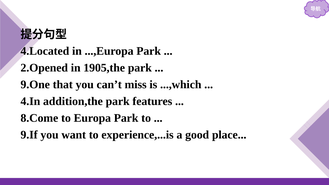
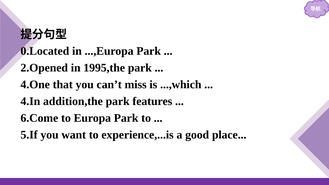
4.Located: 4.Located -> 0.Located
1905,the: 1905,the -> 1995,the
9.One: 9.One -> 4.One
8.Come: 8.Come -> 6.Come
9.If: 9.If -> 5.If
